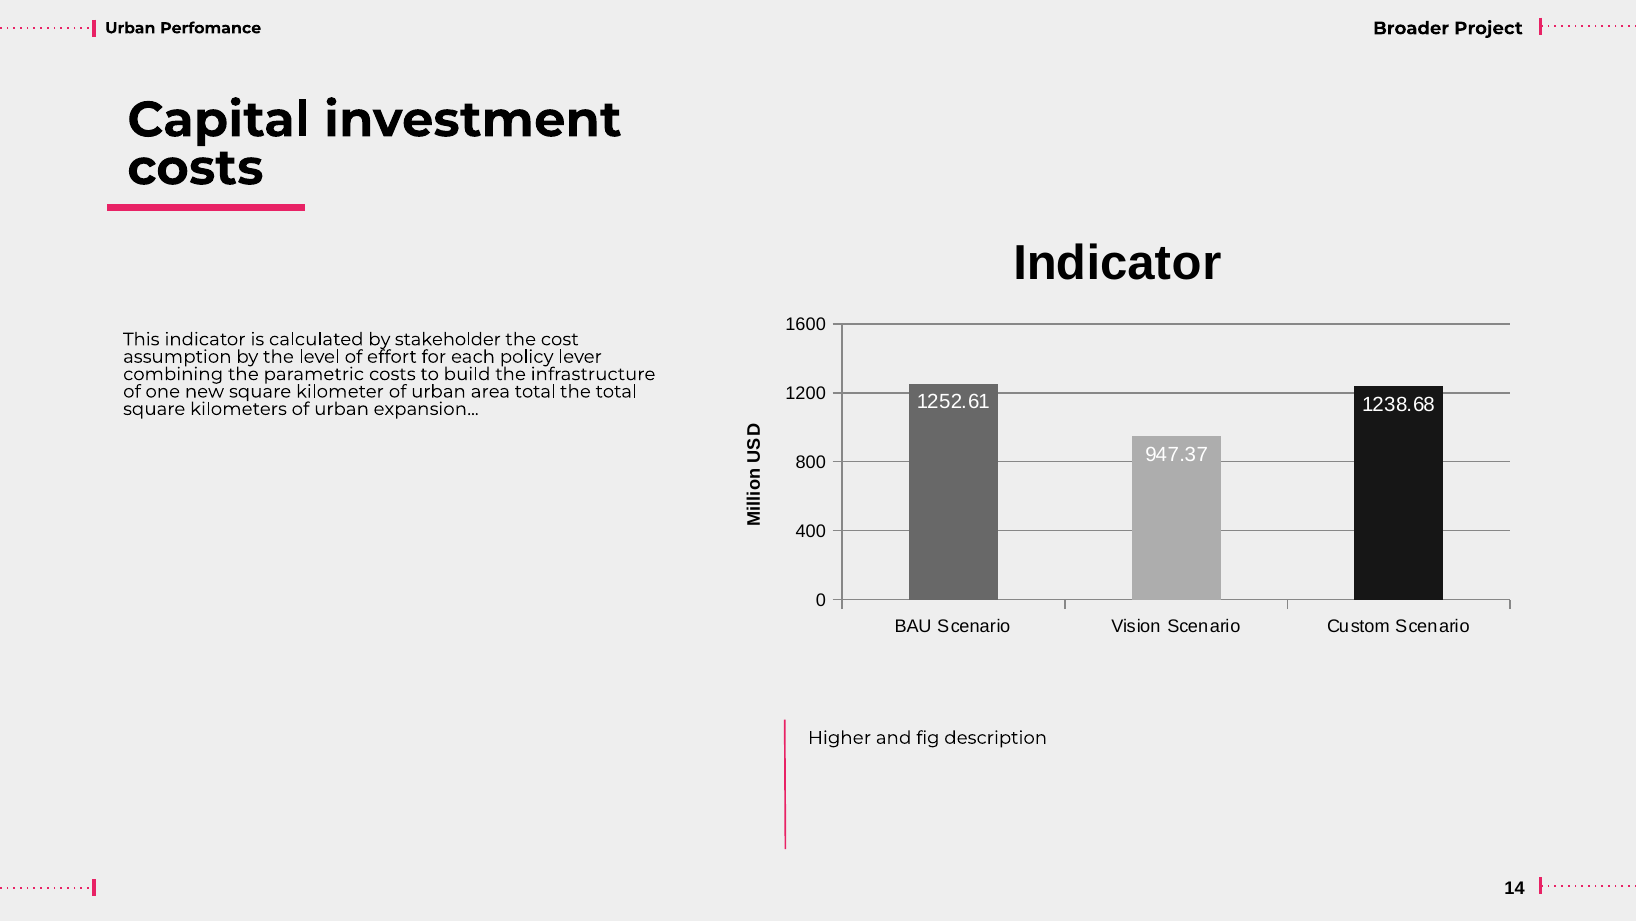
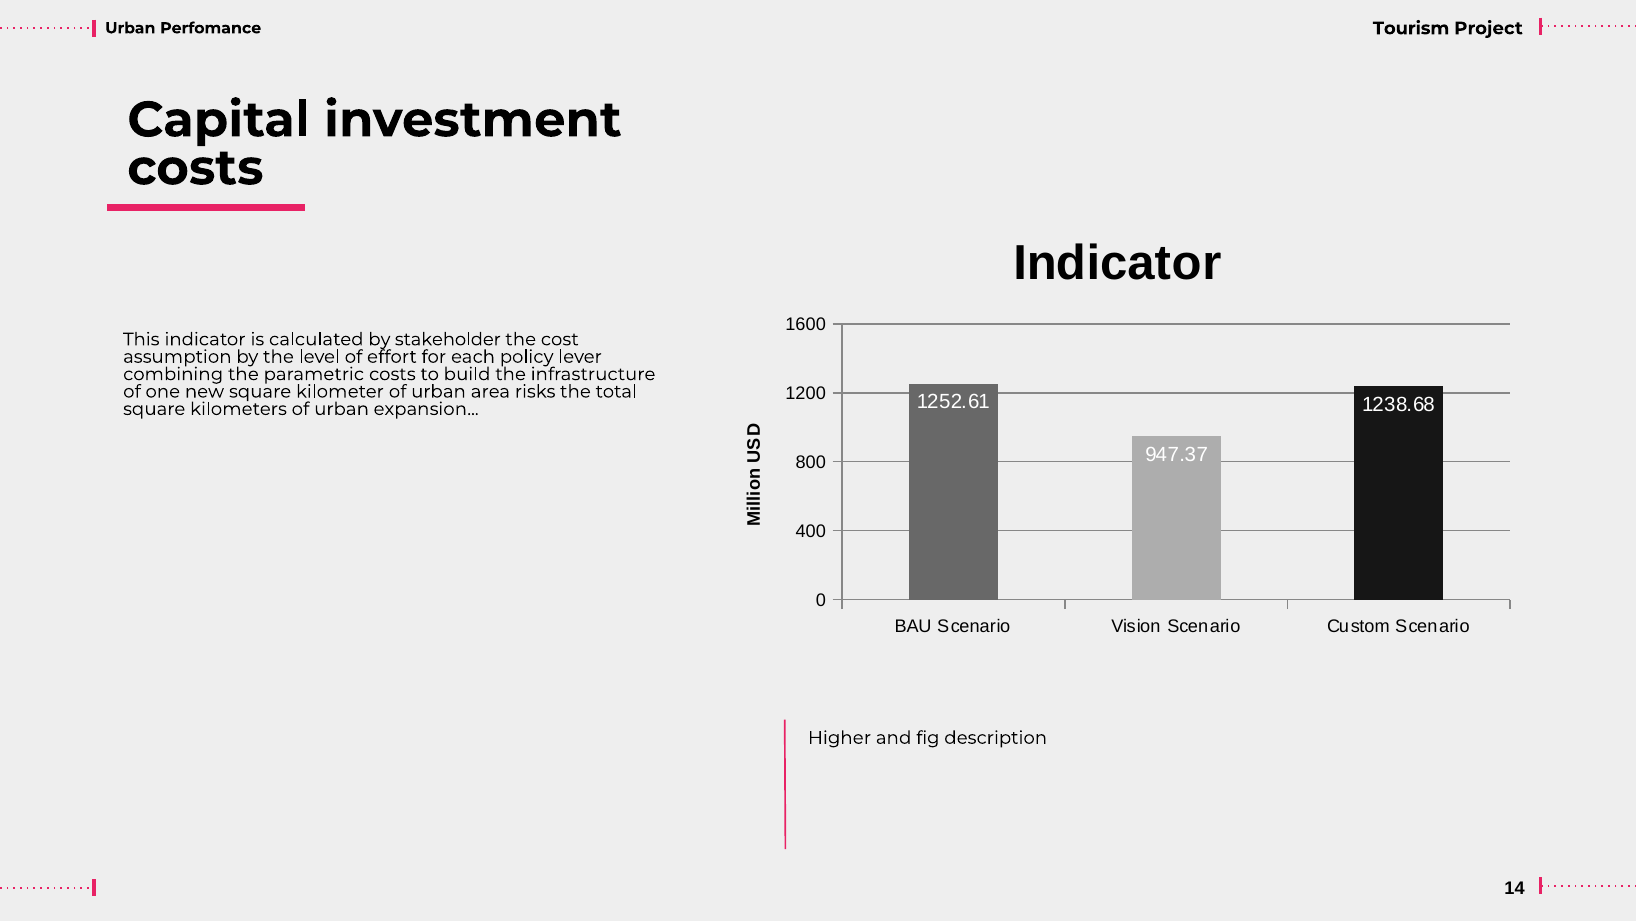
Broader: Broader -> Tourism
area total: total -> risks
